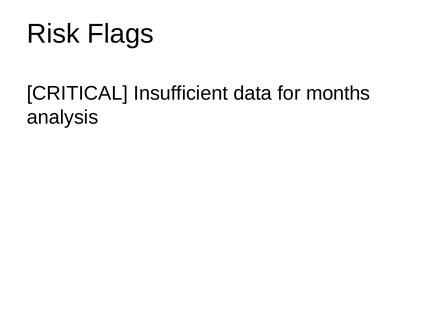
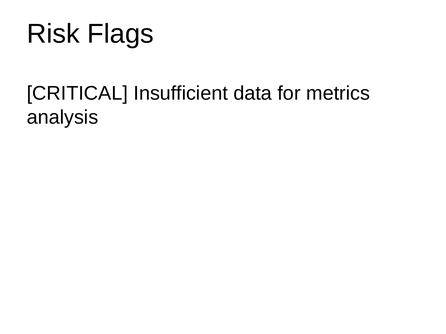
months: months -> metrics
